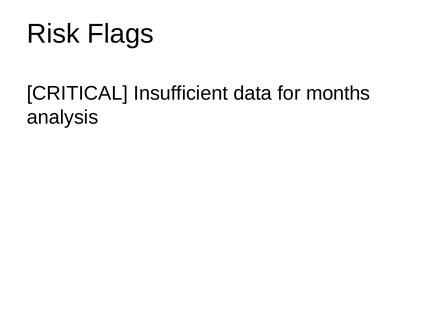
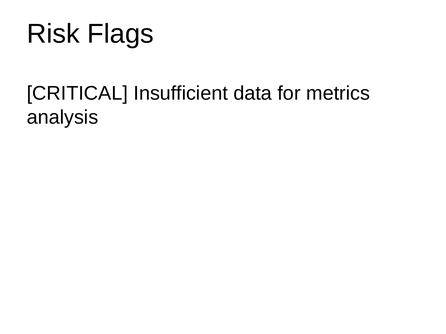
months: months -> metrics
